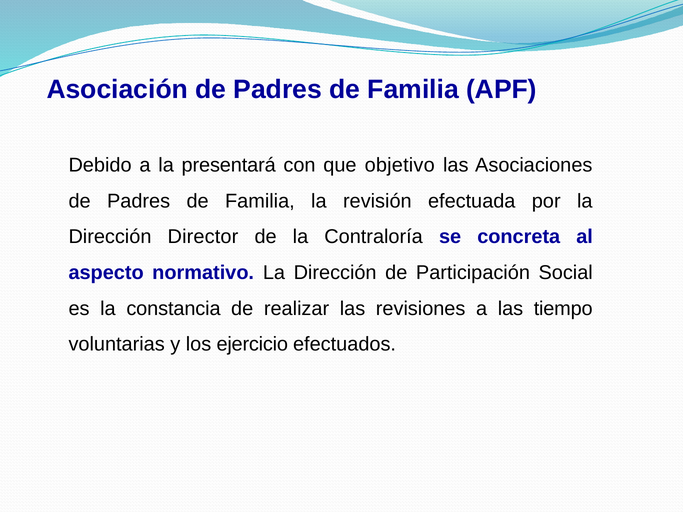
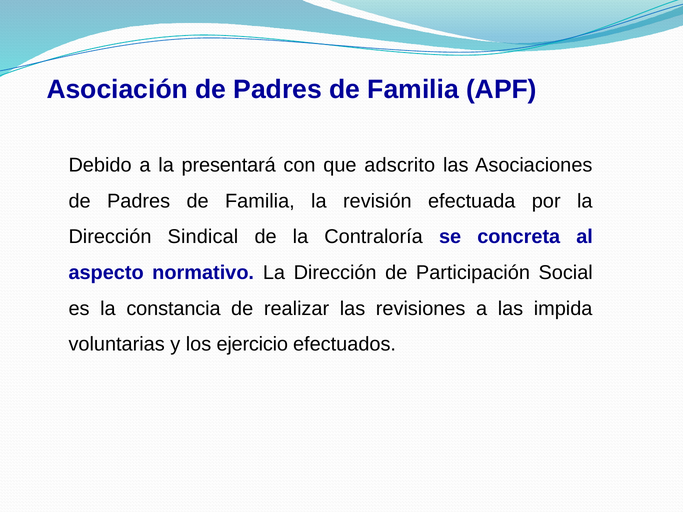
objetivo: objetivo -> adscrito
Director: Director -> Sindical
tiempo: tiempo -> impida
